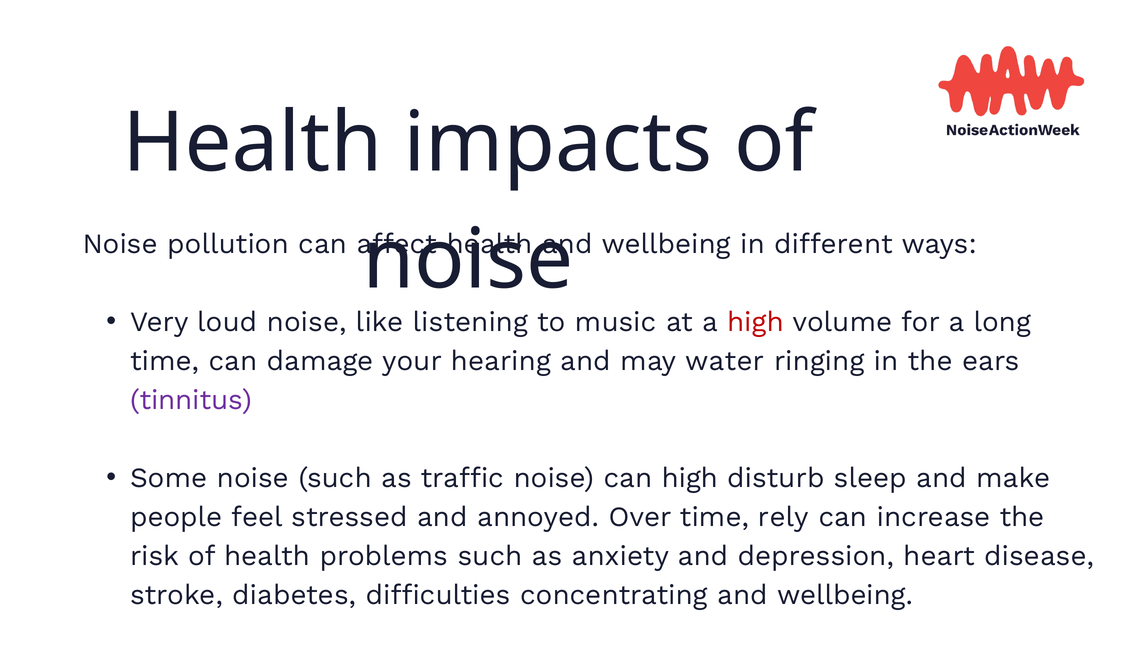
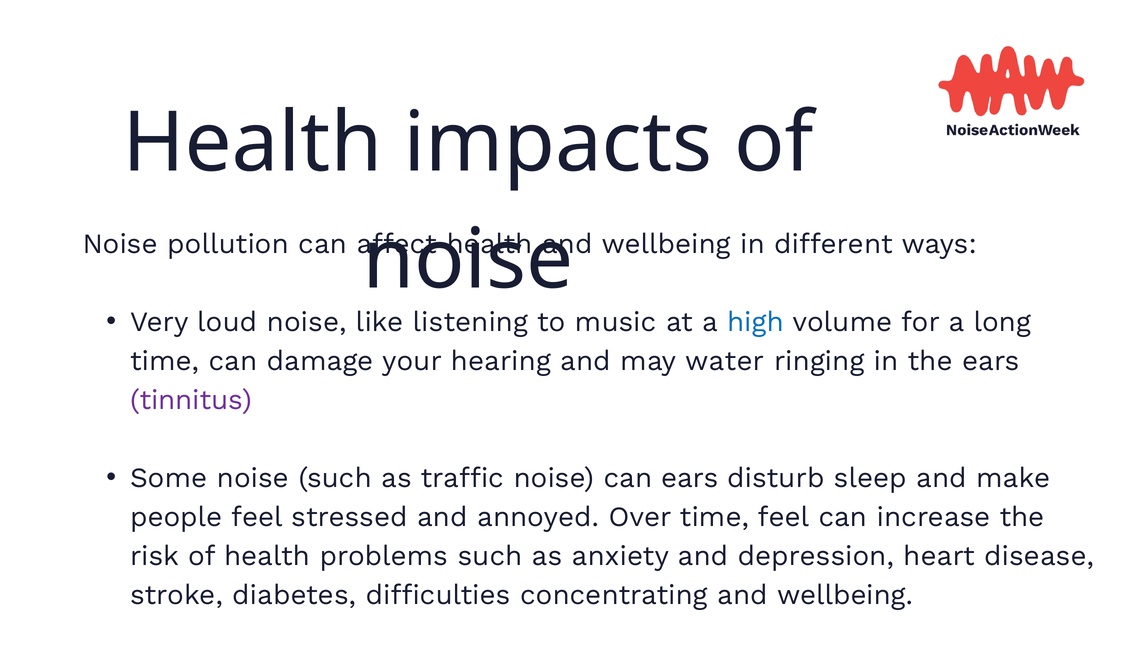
high at (755, 322) colour: red -> blue
can high: high -> ears
time rely: rely -> feel
